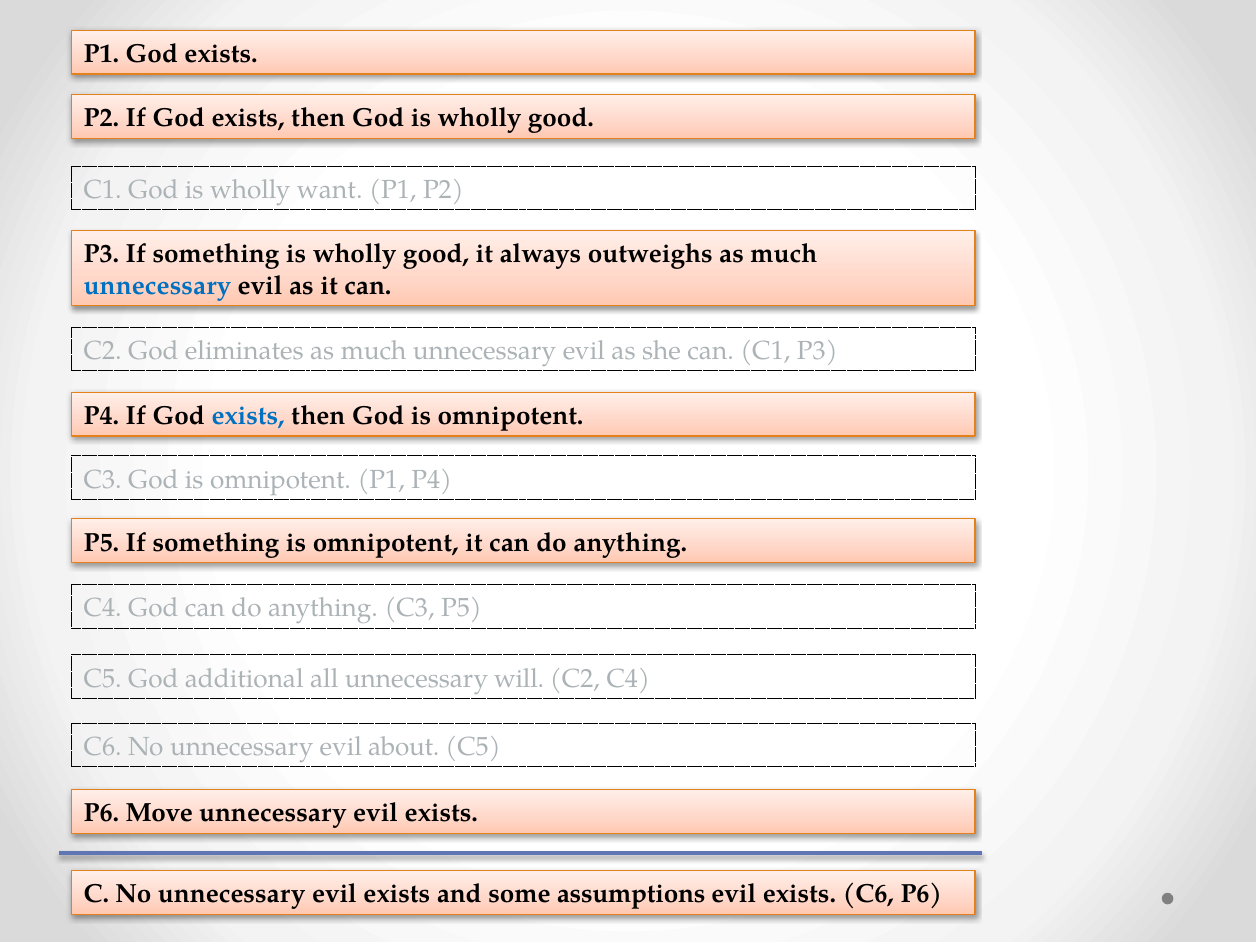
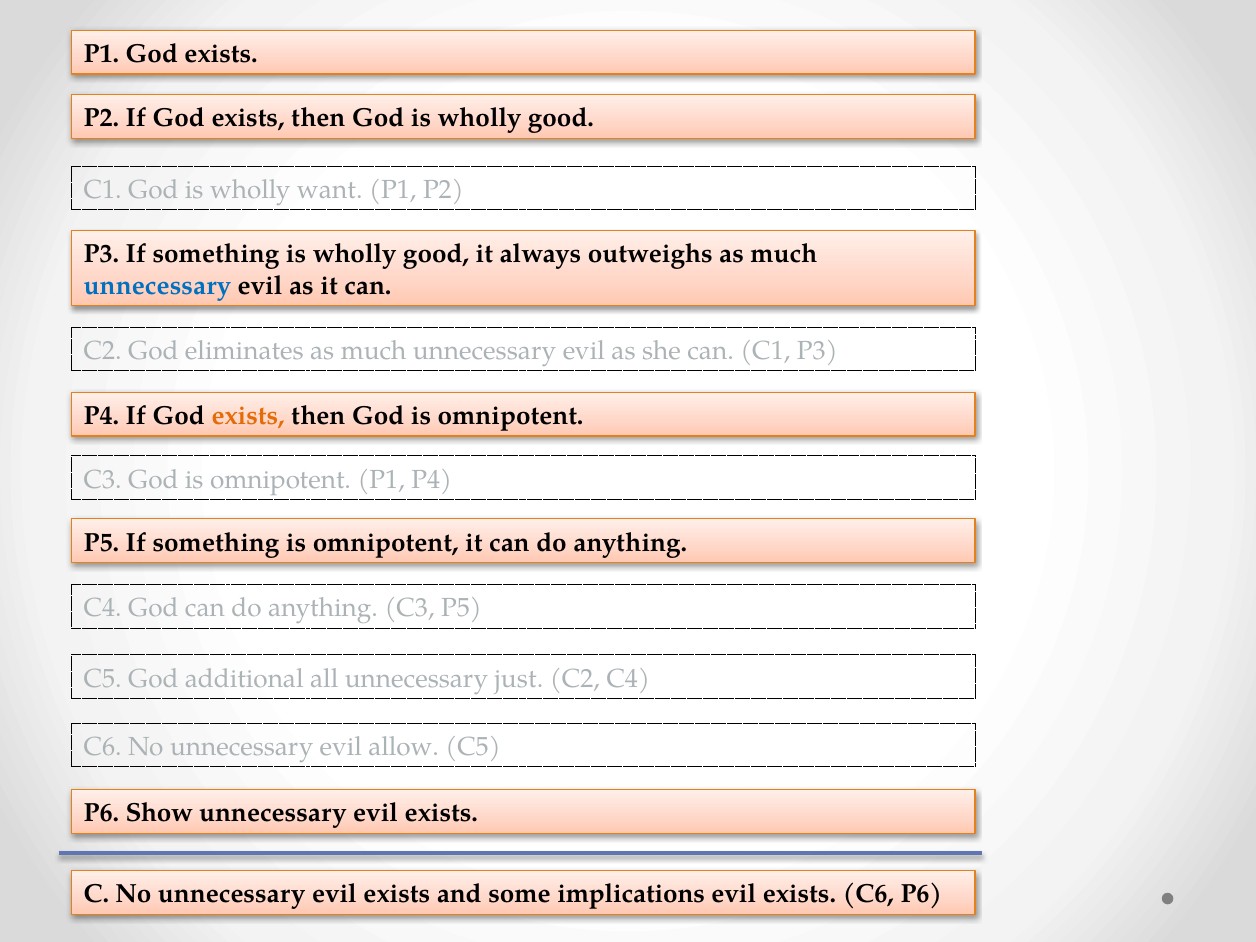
exists at (248, 416) colour: blue -> orange
will: will -> just
about: about -> allow
Move: Move -> Show
assumptions: assumptions -> implications
